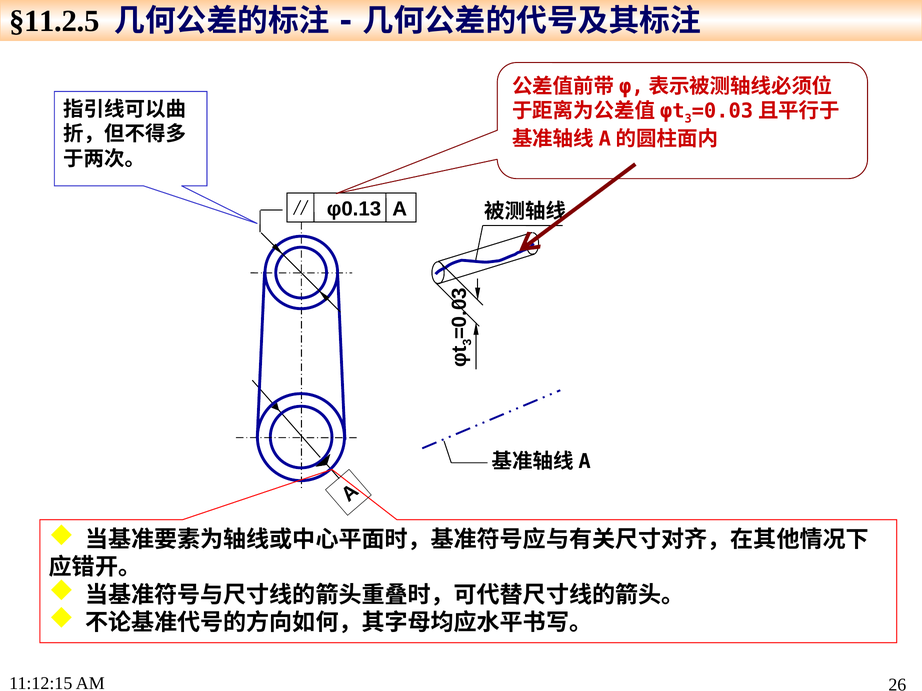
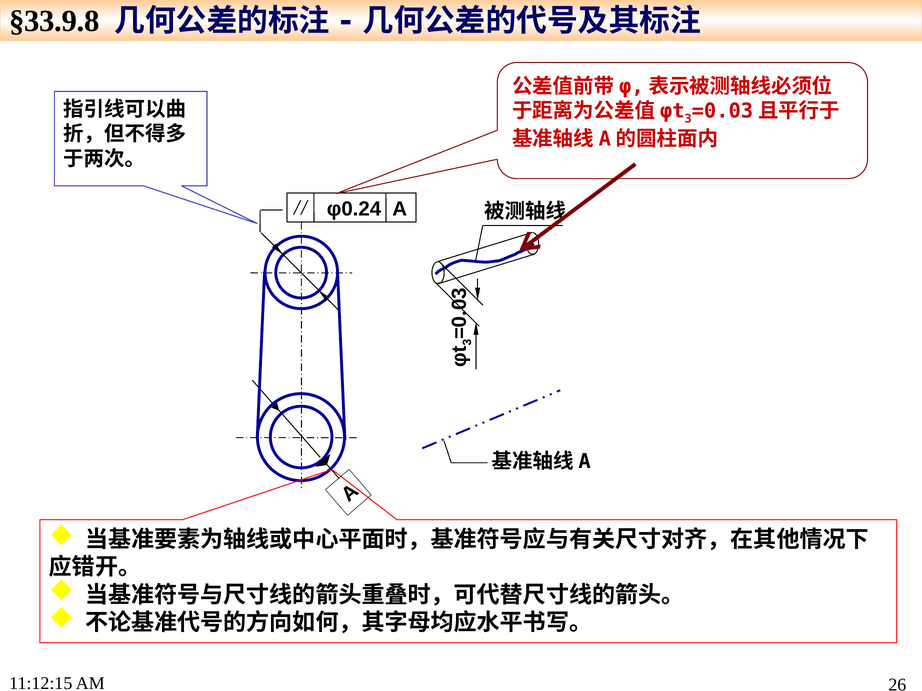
§11.2.5: §11.2.5 -> §33.9.8
φ0.13: φ0.13 -> φ0.24
